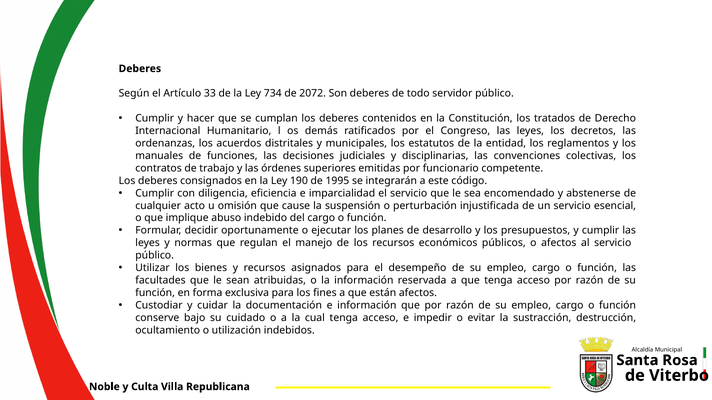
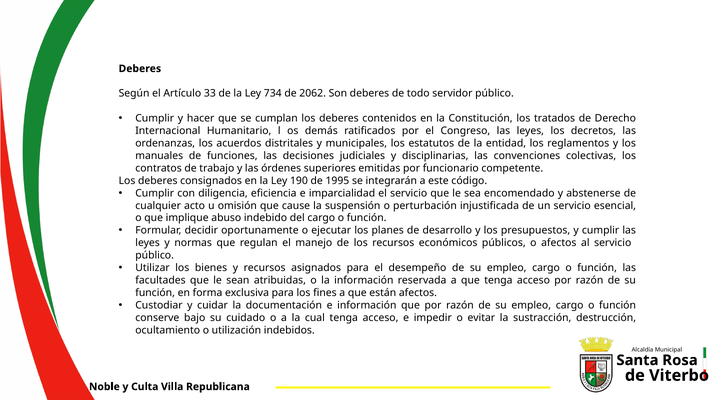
2072: 2072 -> 2062
